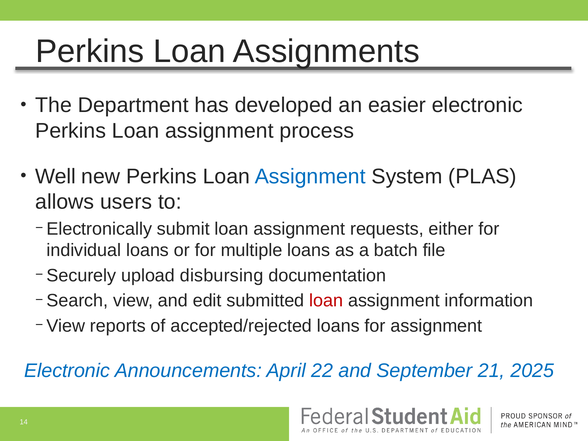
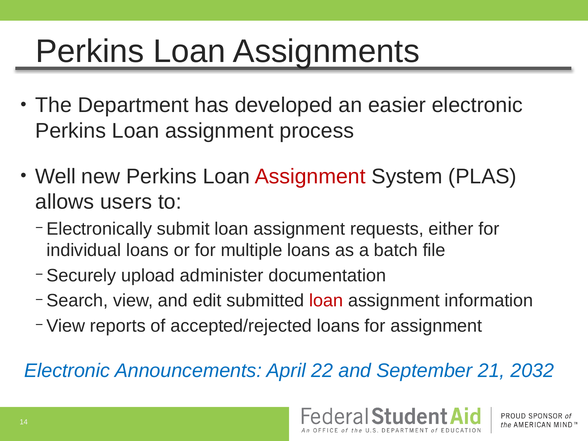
Assignment at (310, 177) colour: blue -> red
disbursing: disbursing -> administer
2025: 2025 -> 2032
